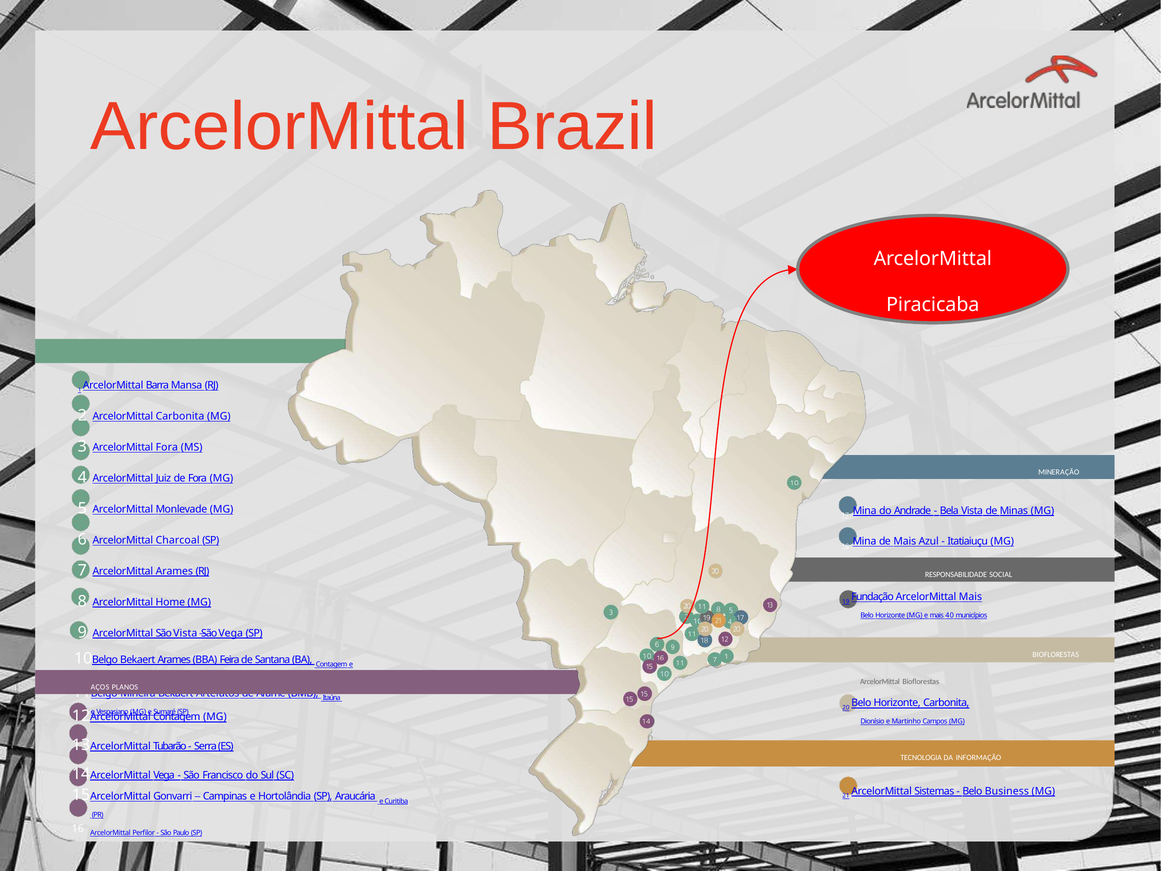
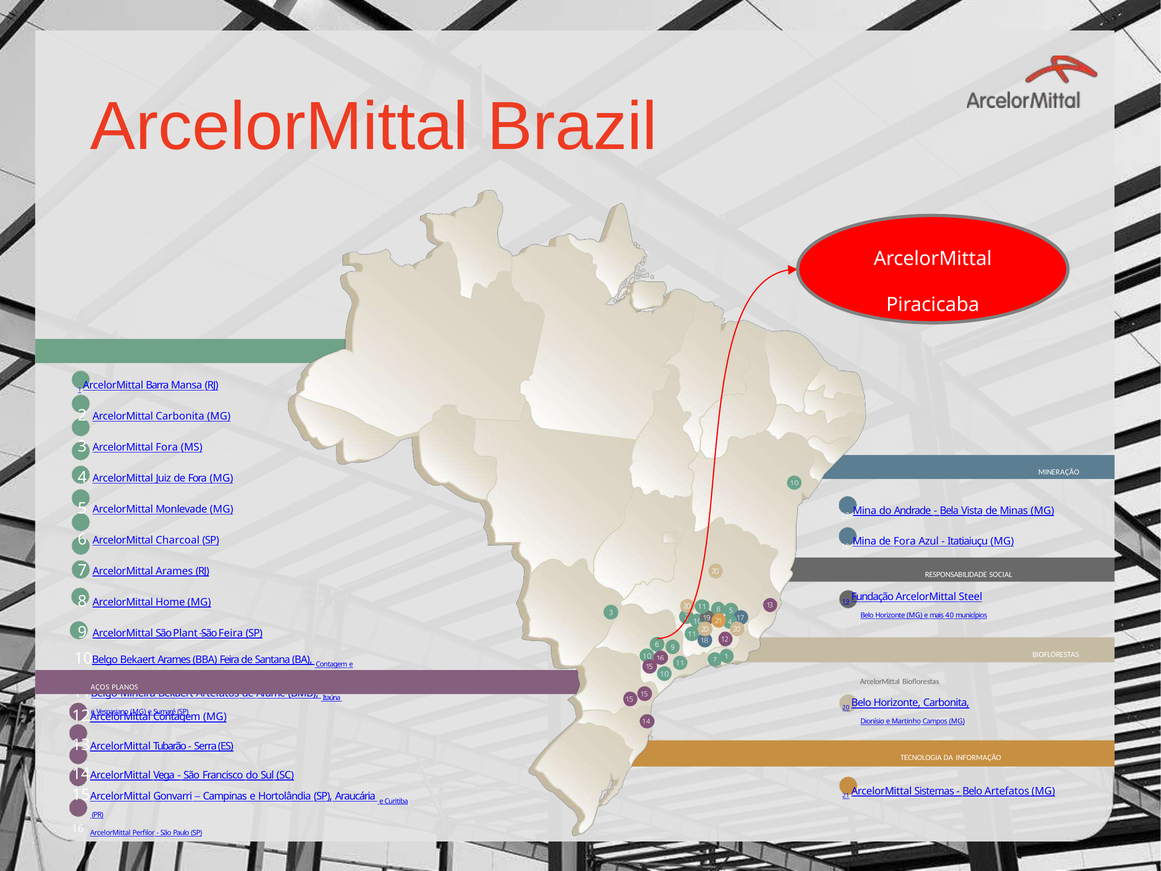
Mais at (905, 541): Mais -> Fora
ArcelorMittal Mais: Mais -> Steel
São Vista: Vista -> Plant
Vega at (231, 633): Vega -> Feira
Belo Business: Business -> Artefatos
